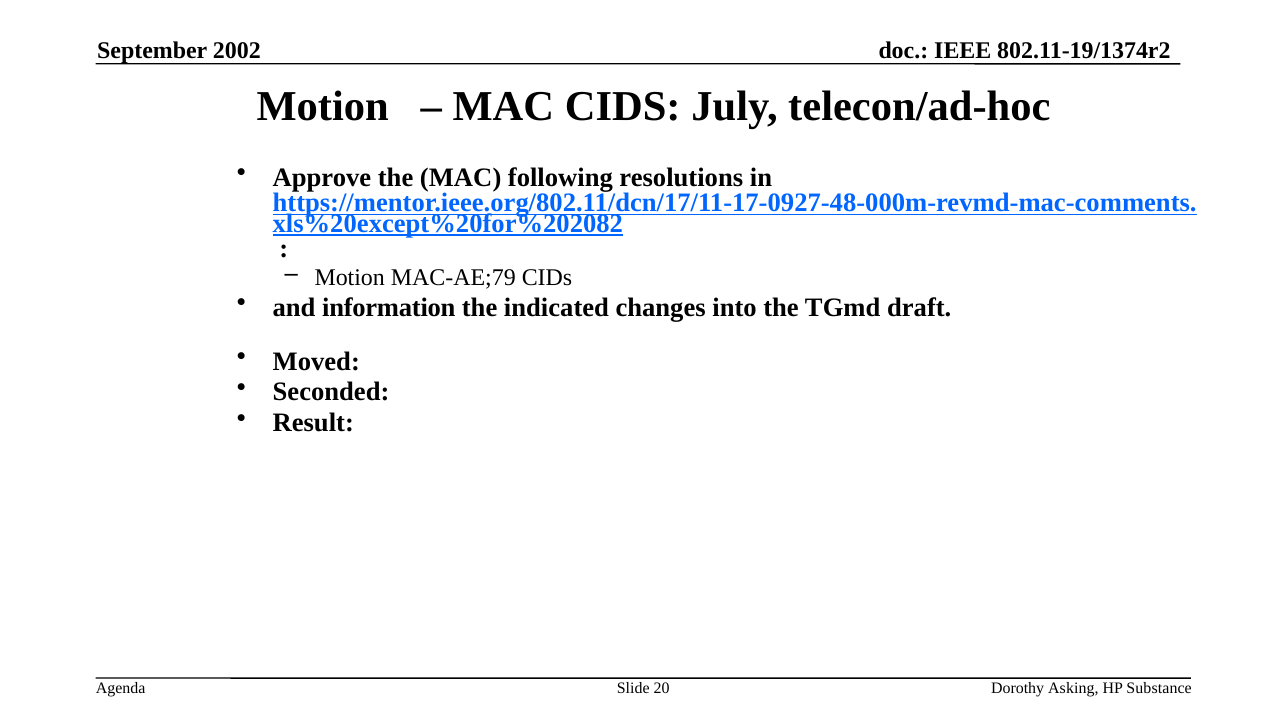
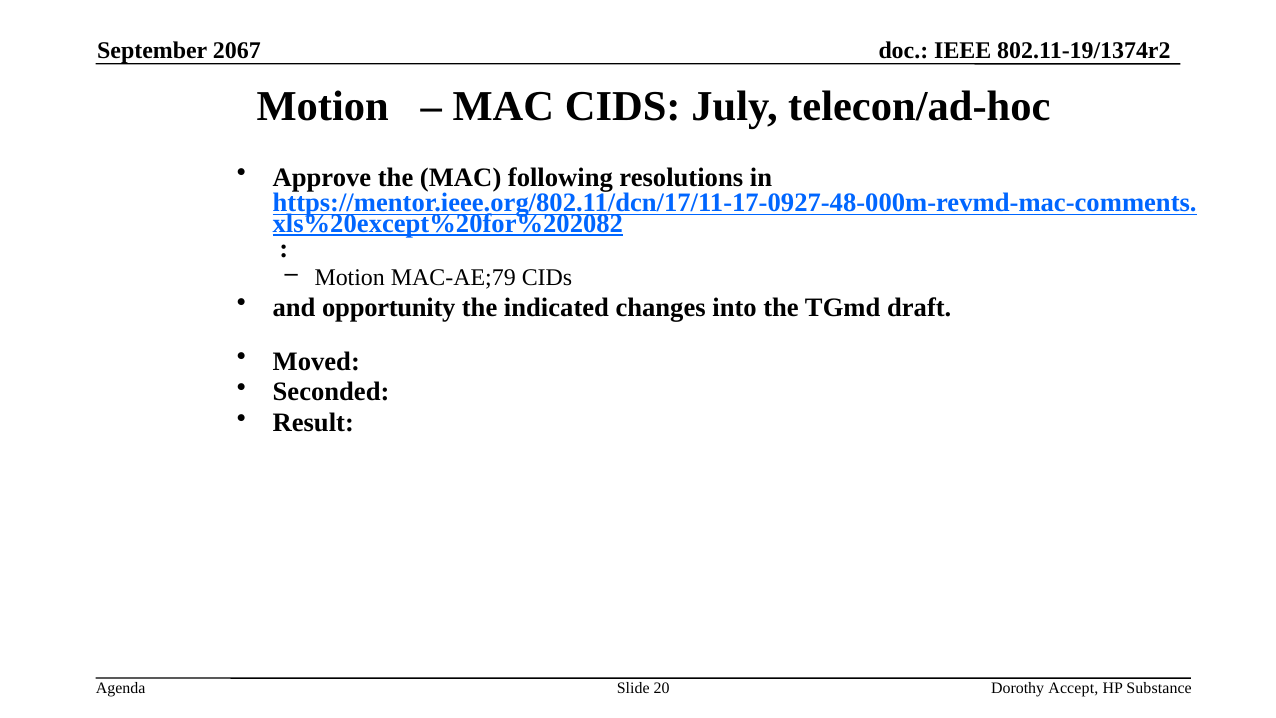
2002: 2002 -> 2067
information: information -> opportunity
Asking: Asking -> Accept
